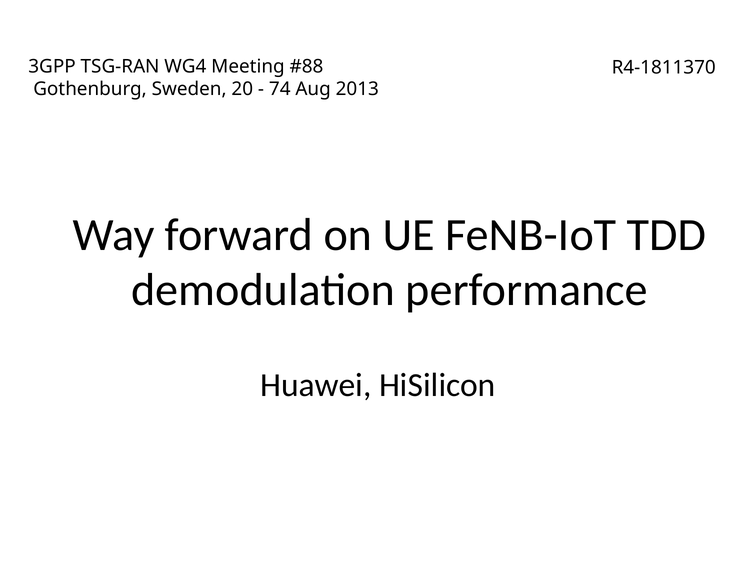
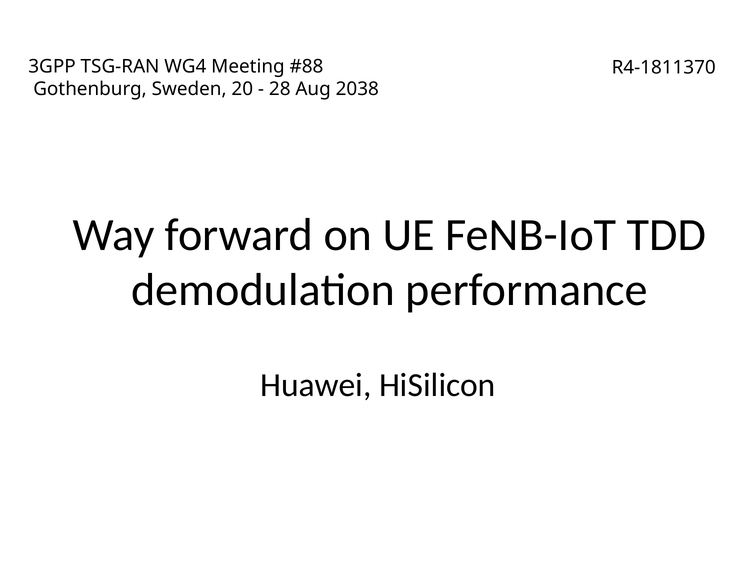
74: 74 -> 28
2013: 2013 -> 2038
